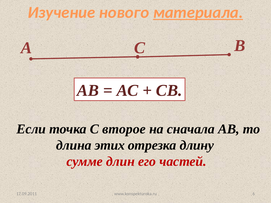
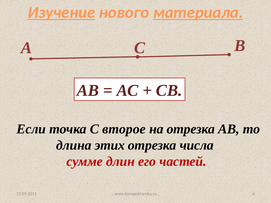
Изучение underline: none -> present
на сначала: сначала -> отрезка
длину: длину -> числа
